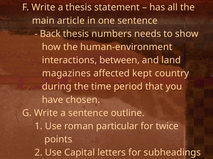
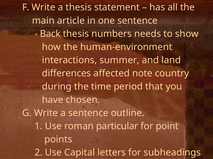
between: between -> summer
magazines: magazines -> differences
kept: kept -> note
twice: twice -> point
